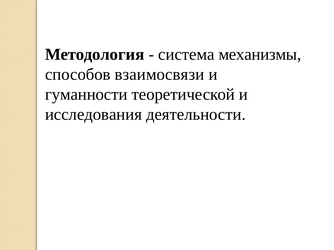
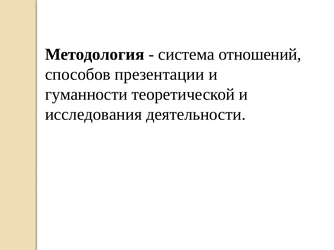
механизмы: механизмы -> отношений
взаимосвязи: взаимосвязи -> презентации
